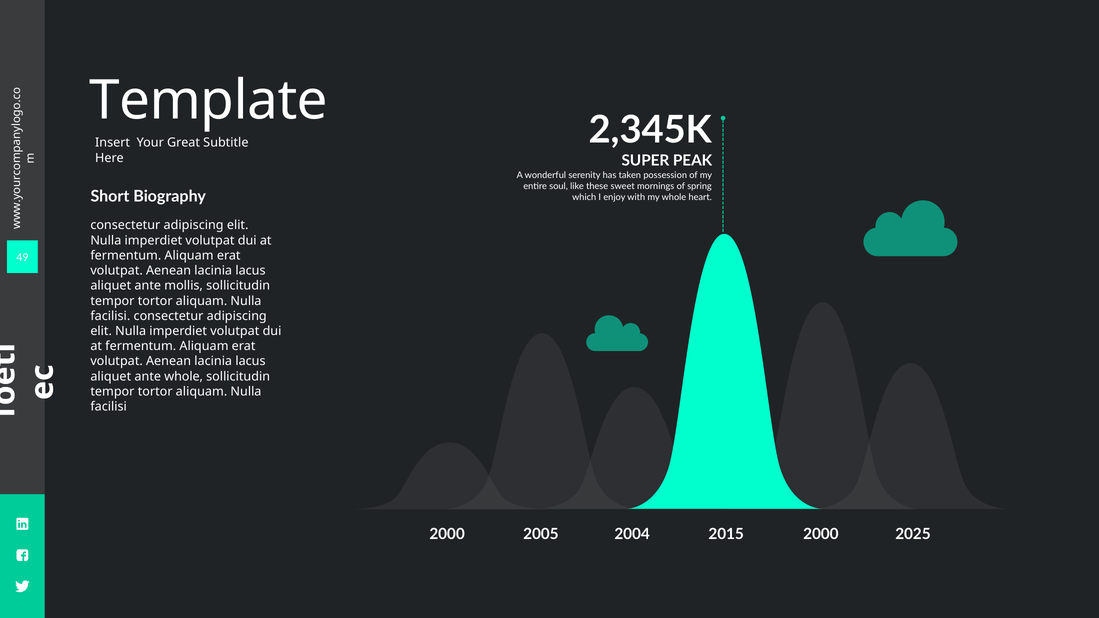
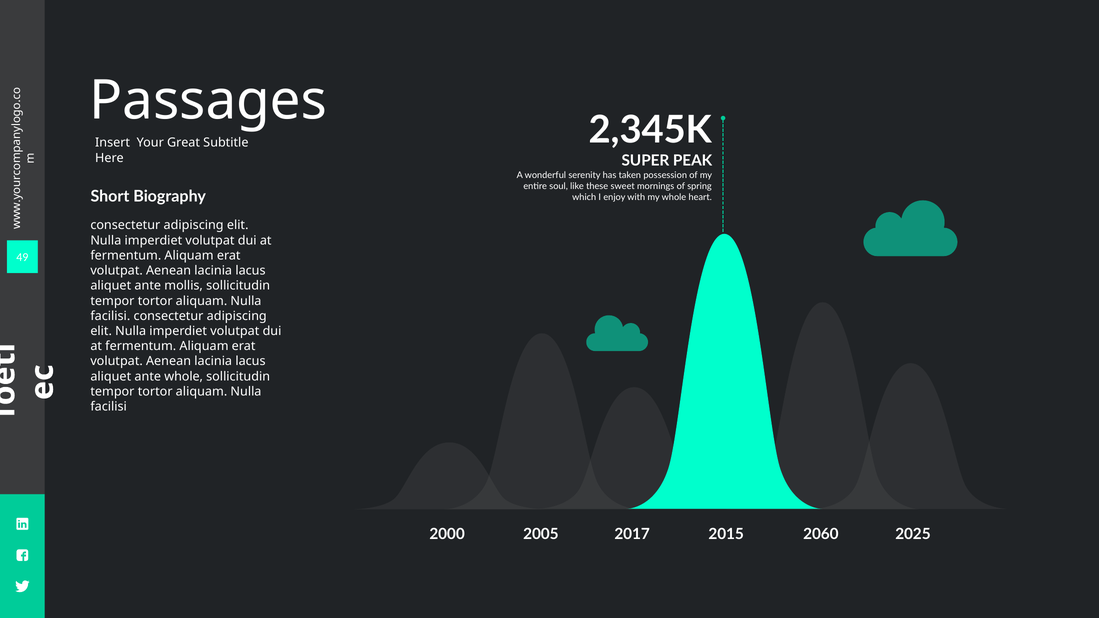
Template: Template -> Passages
2004: 2004 -> 2017
2015 2000: 2000 -> 2060
